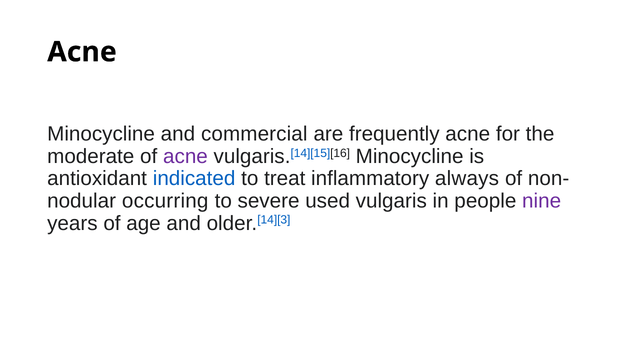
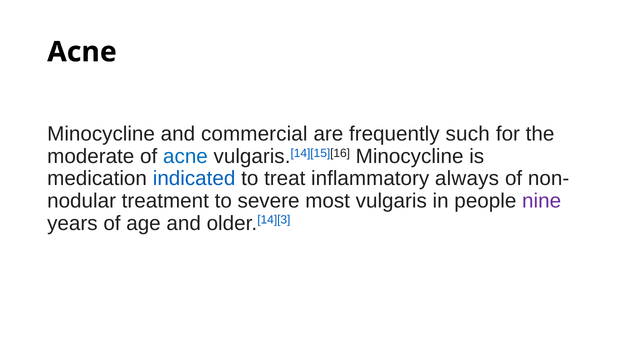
frequently acne: acne -> such
acne at (185, 156) colour: purple -> blue
antioxidant: antioxidant -> medication
occurring: occurring -> treatment
used: used -> most
